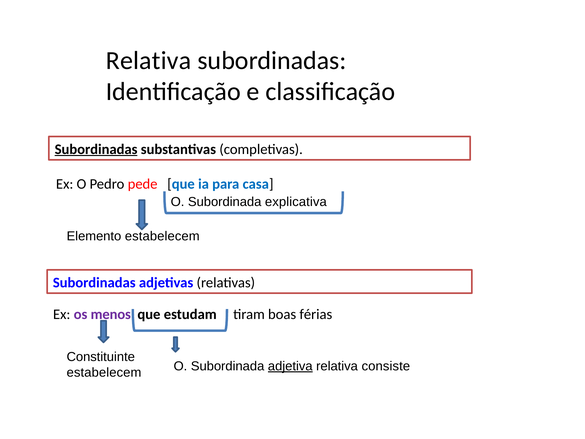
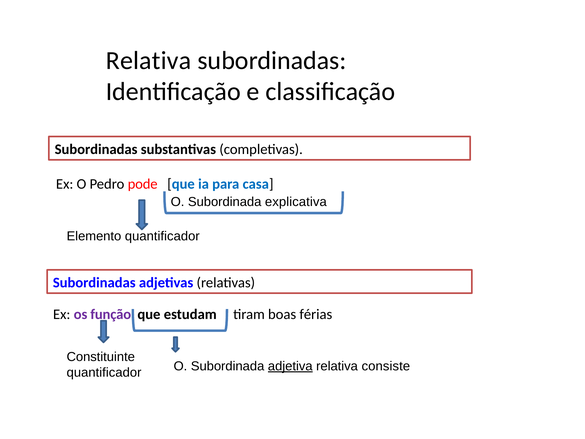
Subordinadas at (96, 149) underline: present -> none
pede: pede -> pode
Elemento estabelecem: estabelecem -> quantificador
menos: menos -> função
estabelecem at (104, 372): estabelecem -> quantificador
